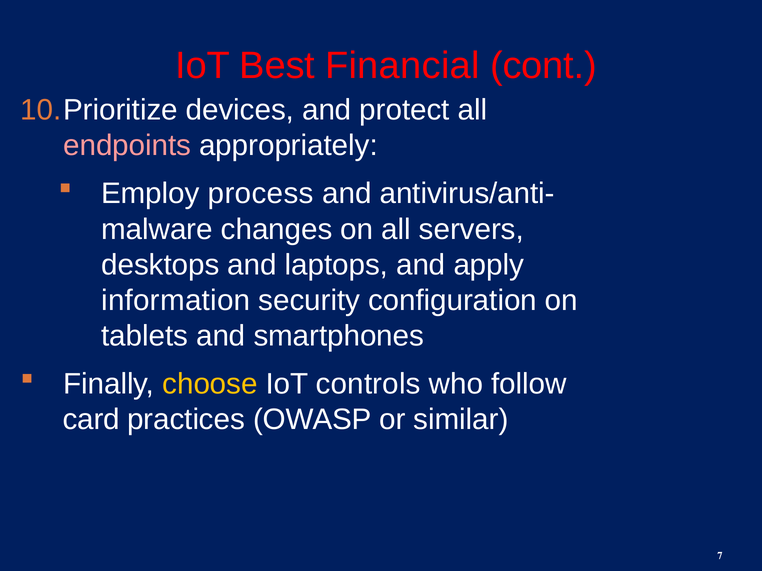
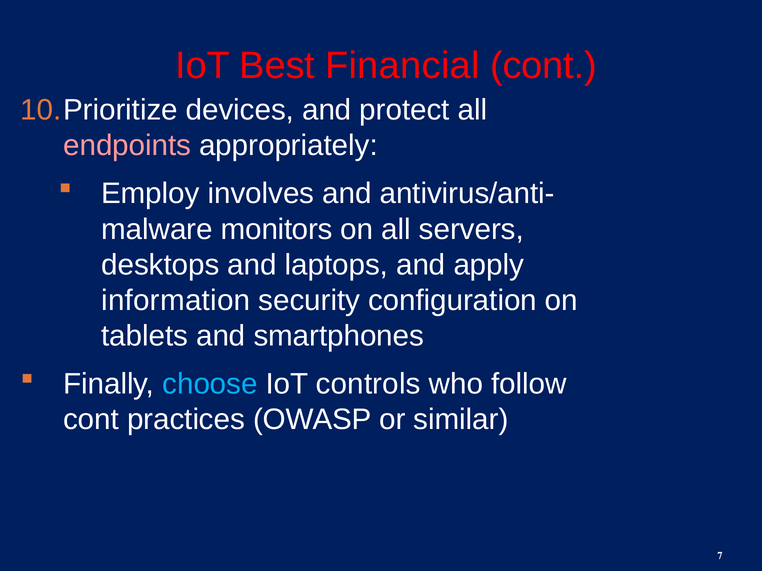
process: process -> involves
changes: changes -> monitors
choose colour: yellow -> light blue
card at (91, 420): card -> cont
